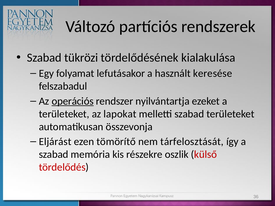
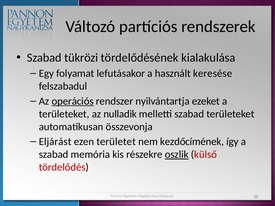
lapokat: lapokat -> nulladik
tömörítő: tömörítő -> területet
tárfelosztását: tárfelosztását -> kezdőcímének
oszlik underline: none -> present
